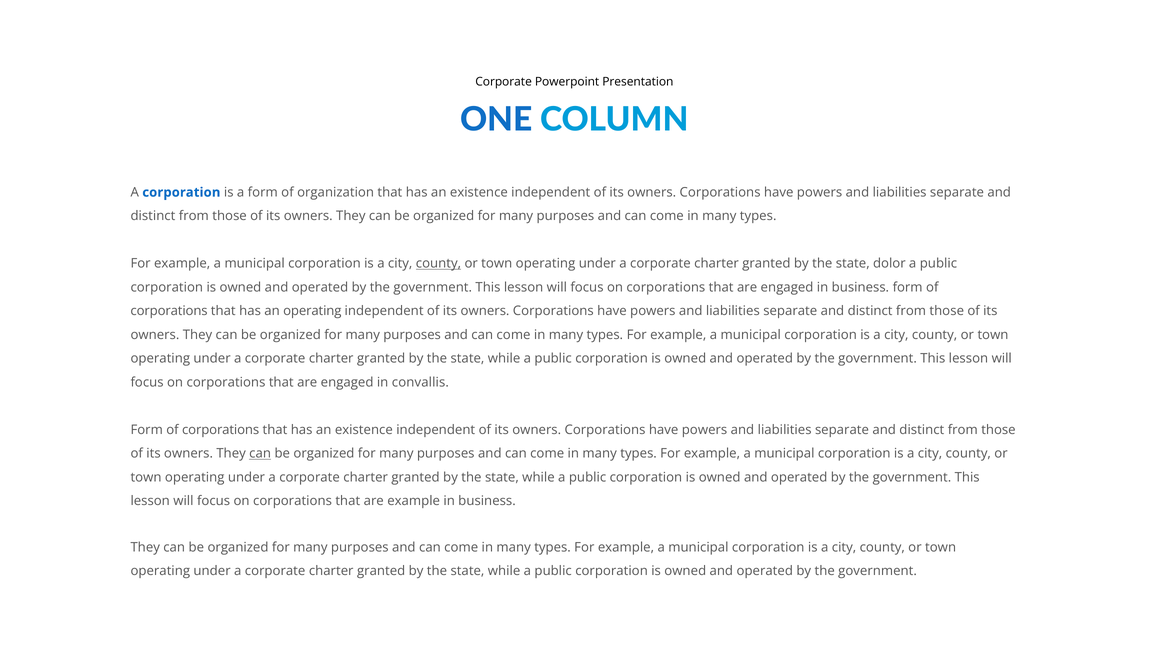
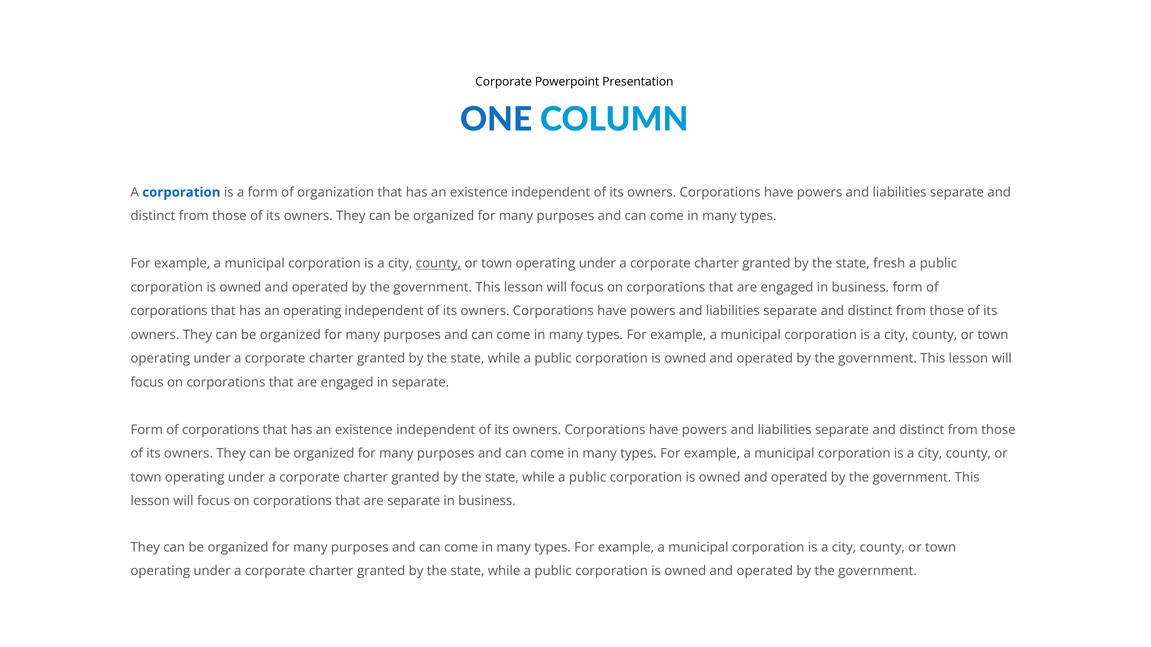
dolor: dolor -> fresh
in convallis: convallis -> separate
can at (260, 454) underline: present -> none
are example: example -> separate
